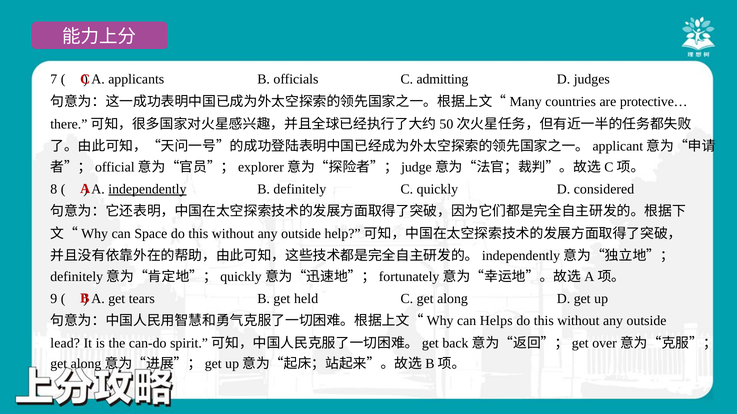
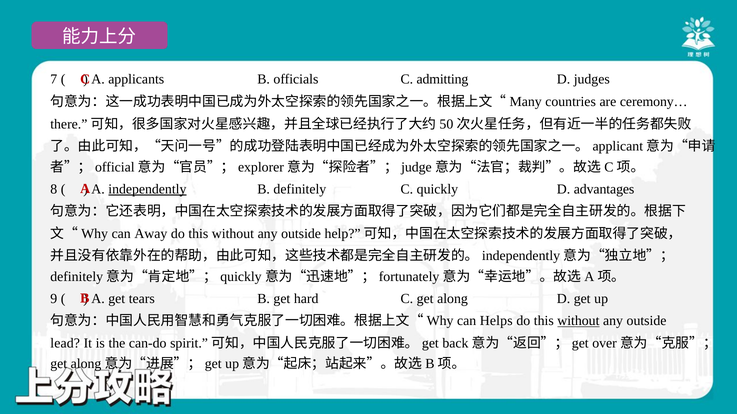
protective…: protective… -> ceremony…
considered: considered -> advantages
Space: Space -> Away
held: held -> hard
without at (578, 321) underline: none -> present
